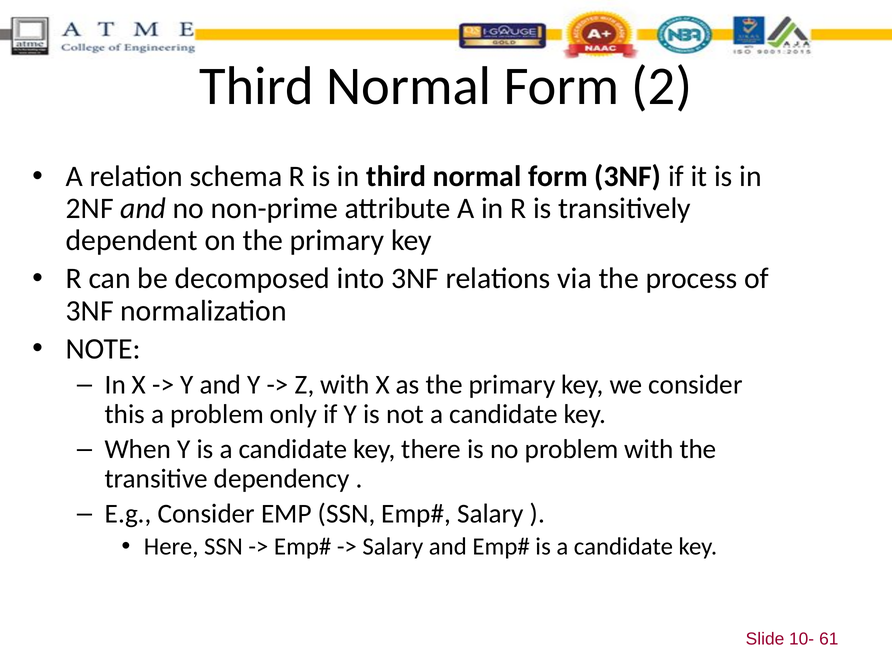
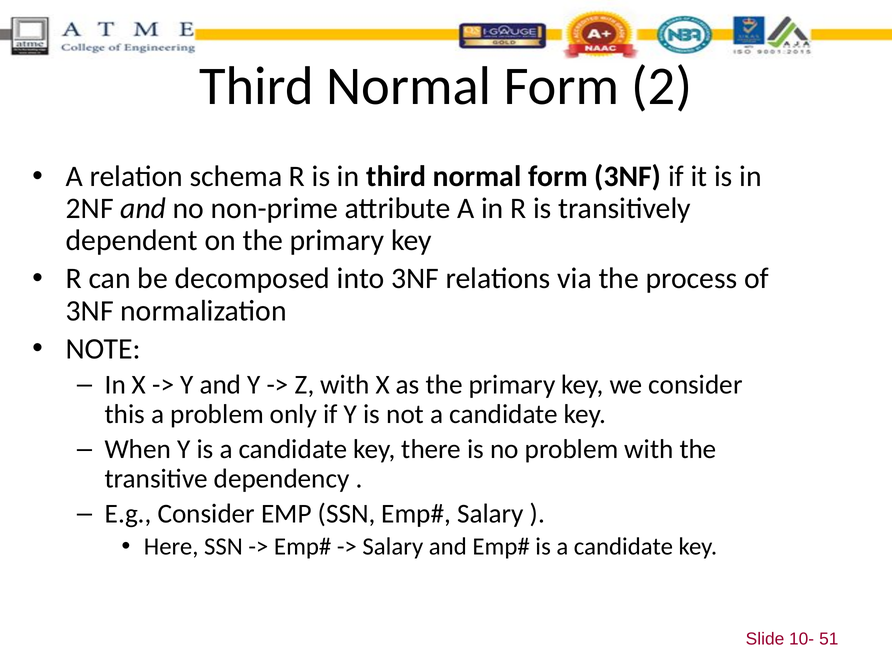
61: 61 -> 51
